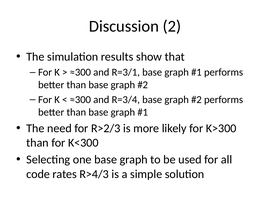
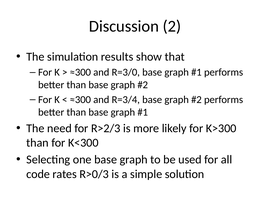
R=3/1: R=3/1 -> R=3/0
R>4/3: R>4/3 -> R>0/3
